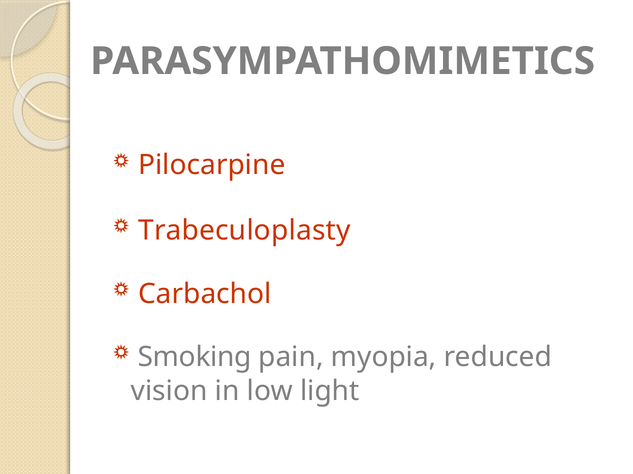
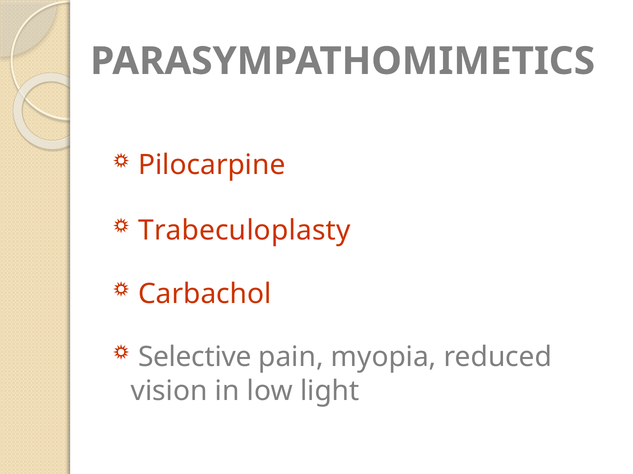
Smoking: Smoking -> Selective
